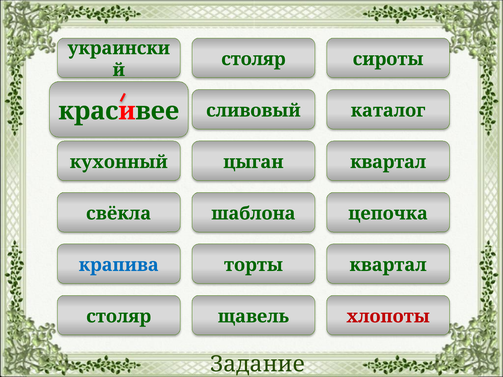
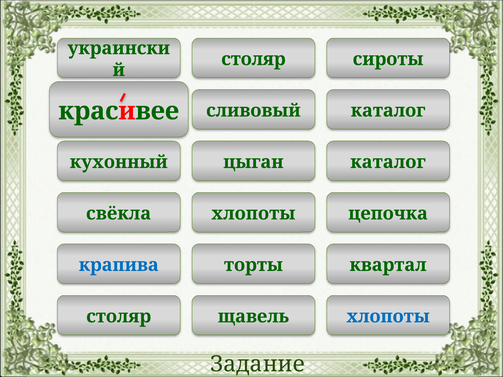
цыган квартал: квартал -> каталог
шаблона at (253, 214): шаблона -> хлопоты
хлопоты at (388, 317) colour: red -> blue
